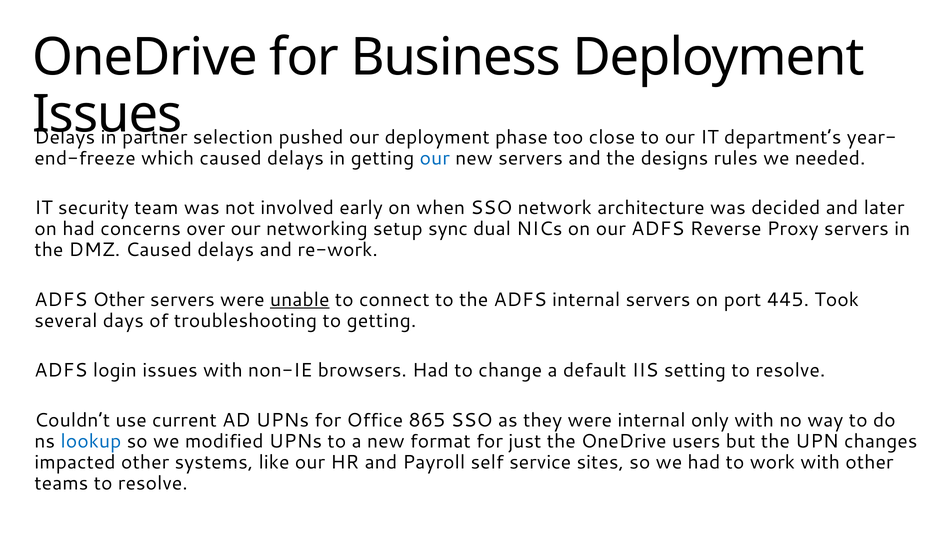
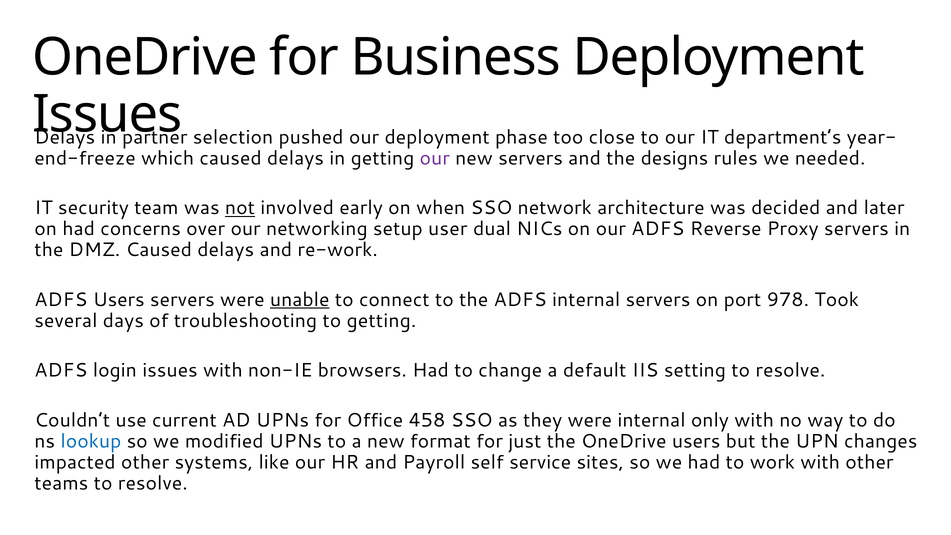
our at (435, 158) colour: blue -> purple
not underline: none -> present
sync: sync -> user
ADFS Other: Other -> Users
445: 445 -> 978
865: 865 -> 458
